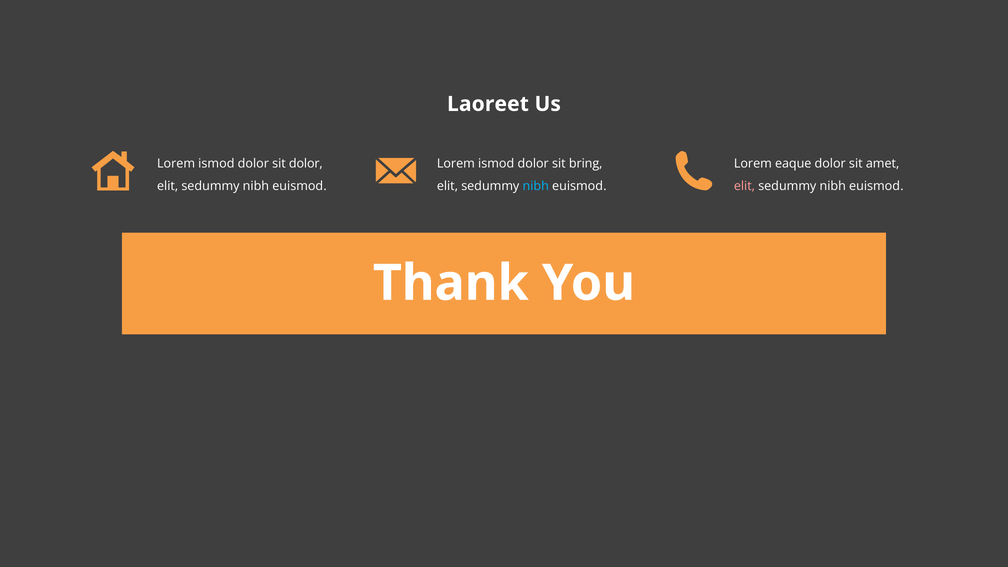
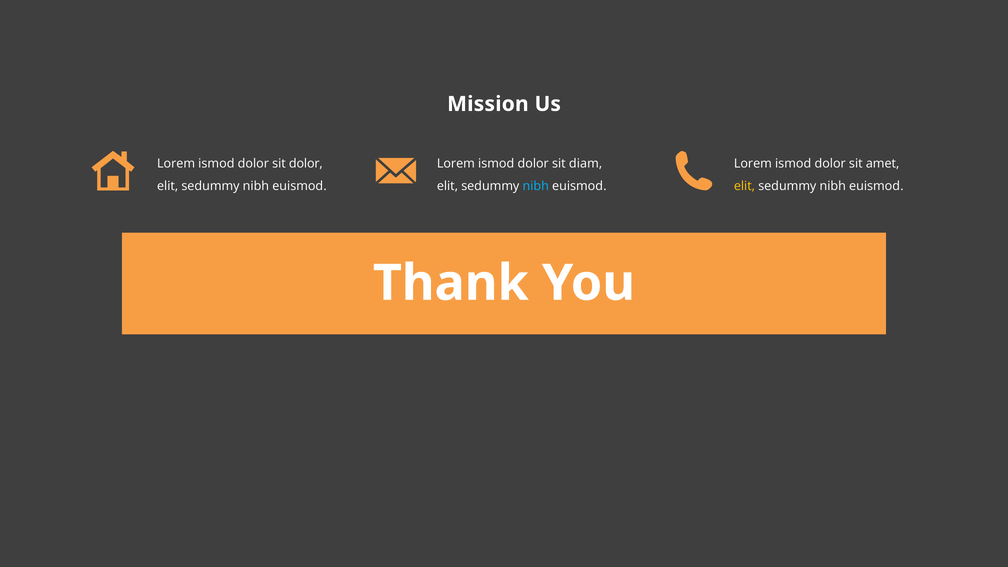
Laoreet: Laoreet -> Mission
bring: bring -> diam
eaque at (793, 164): eaque -> ismod
elit at (744, 186) colour: pink -> yellow
